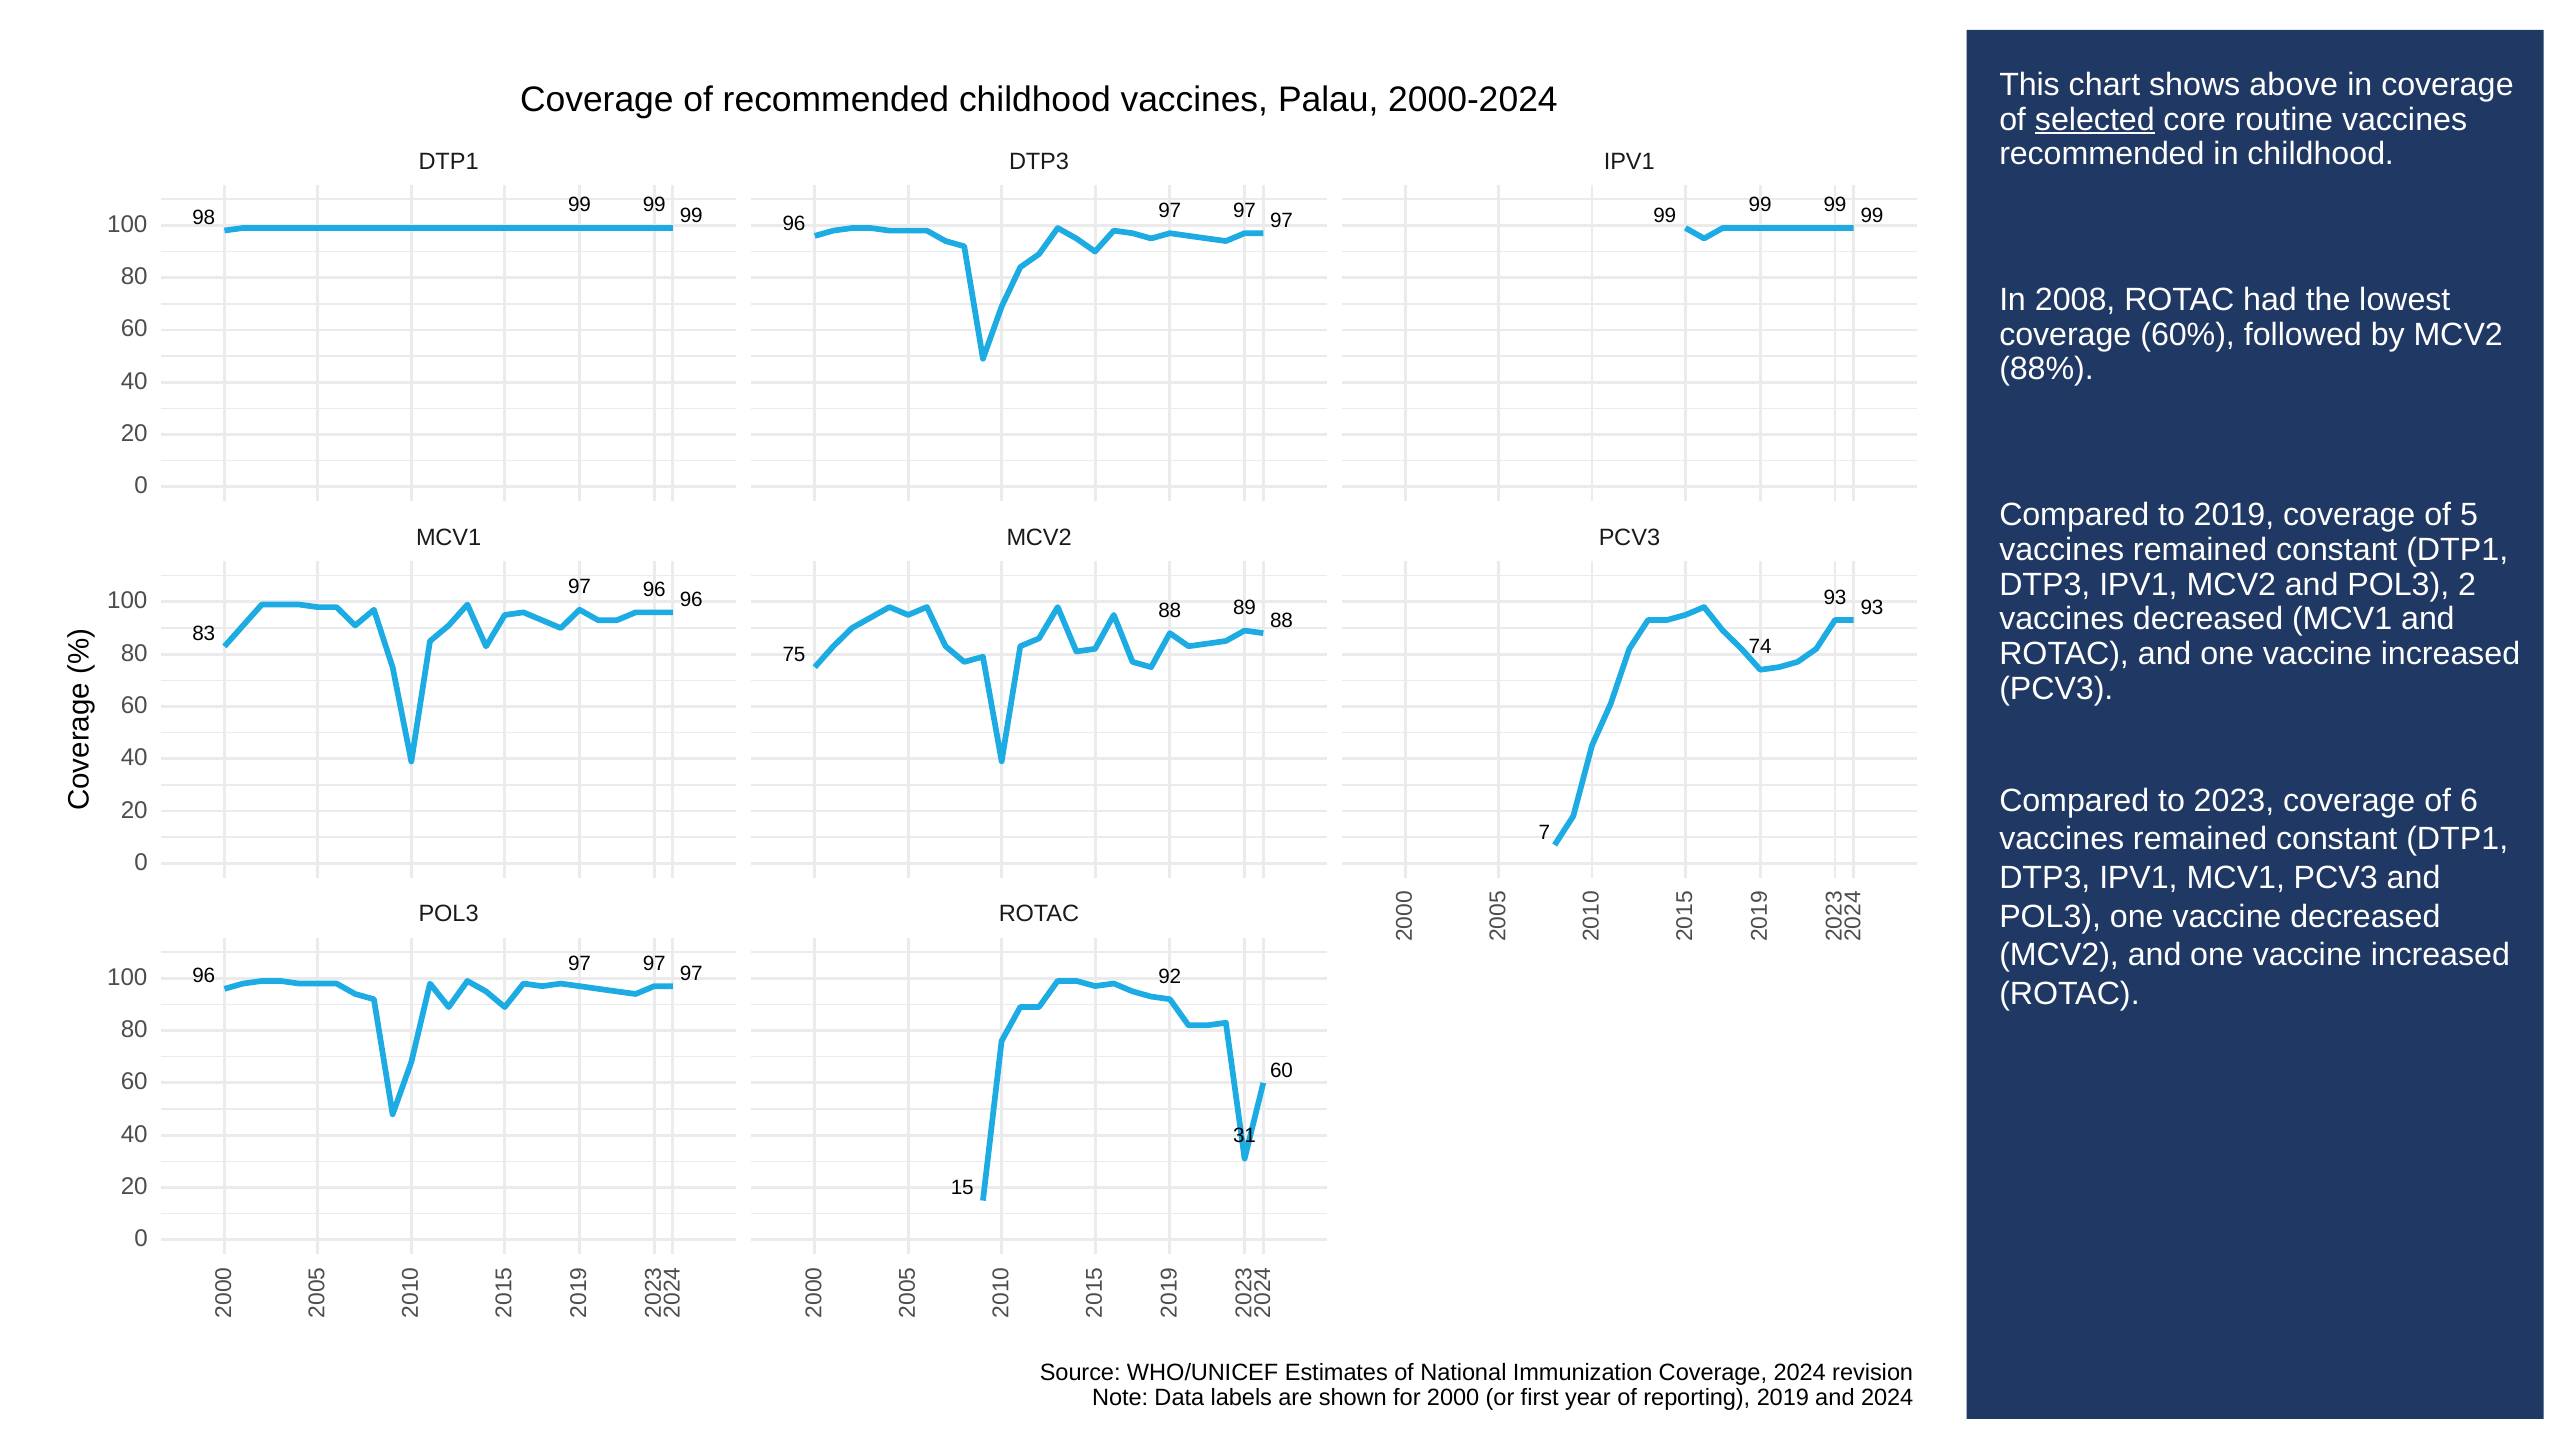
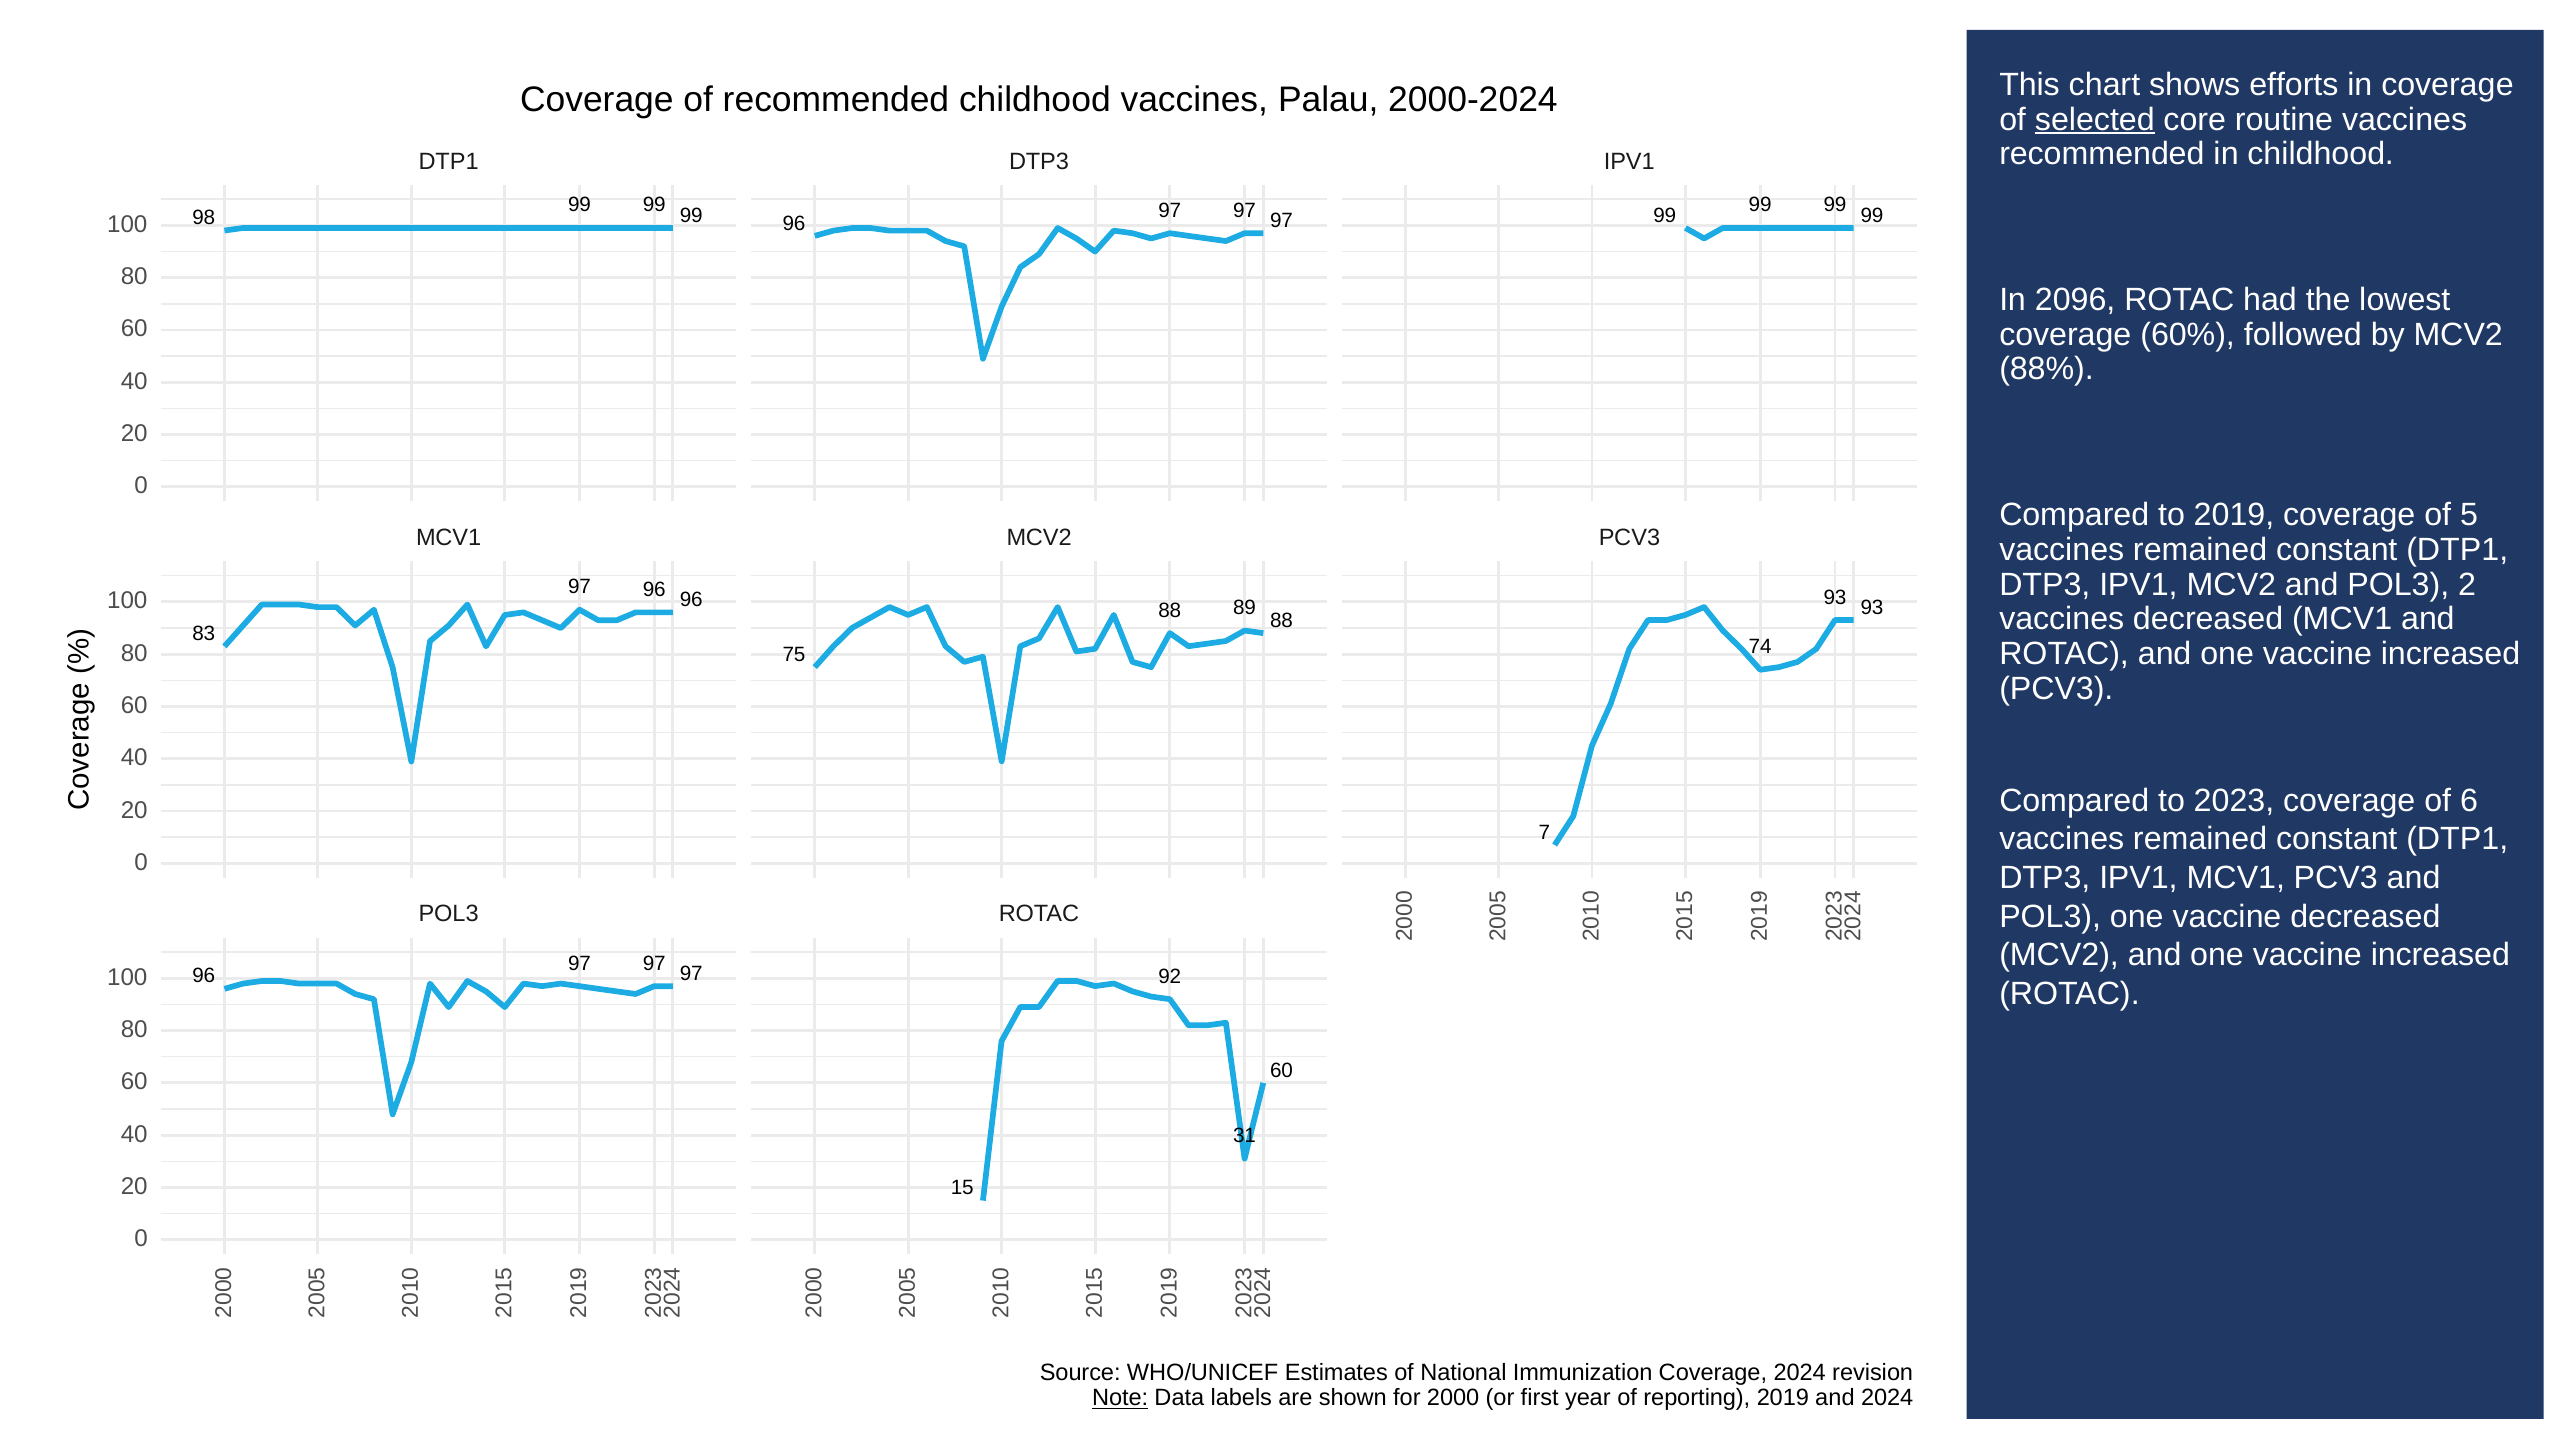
above: above -> efforts
2008: 2008 -> 2096
Note underline: none -> present
